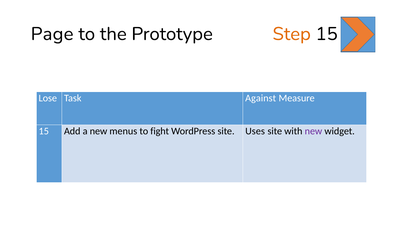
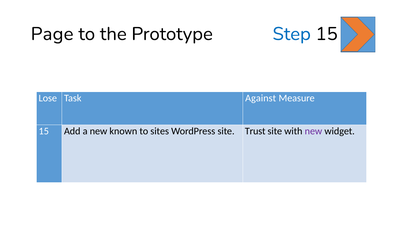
Step colour: orange -> blue
menus: menus -> known
fight: fight -> sites
Uses: Uses -> Trust
